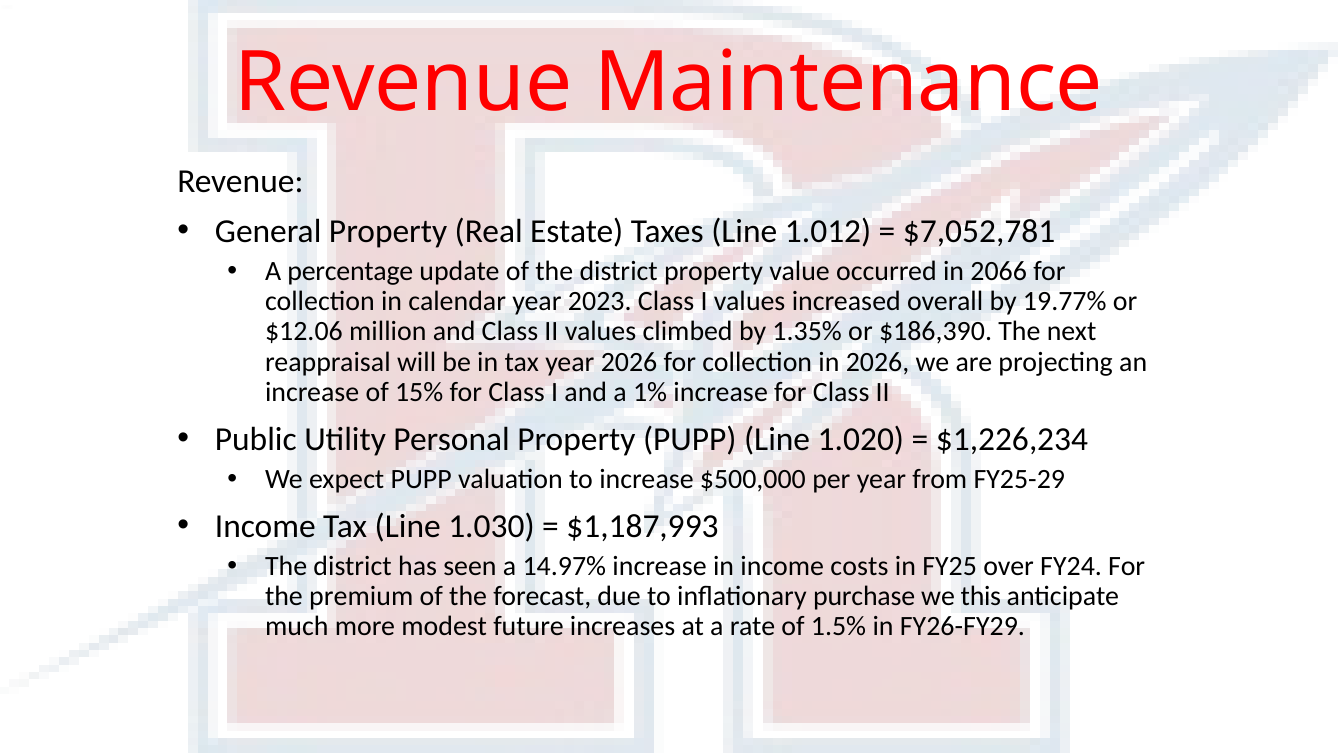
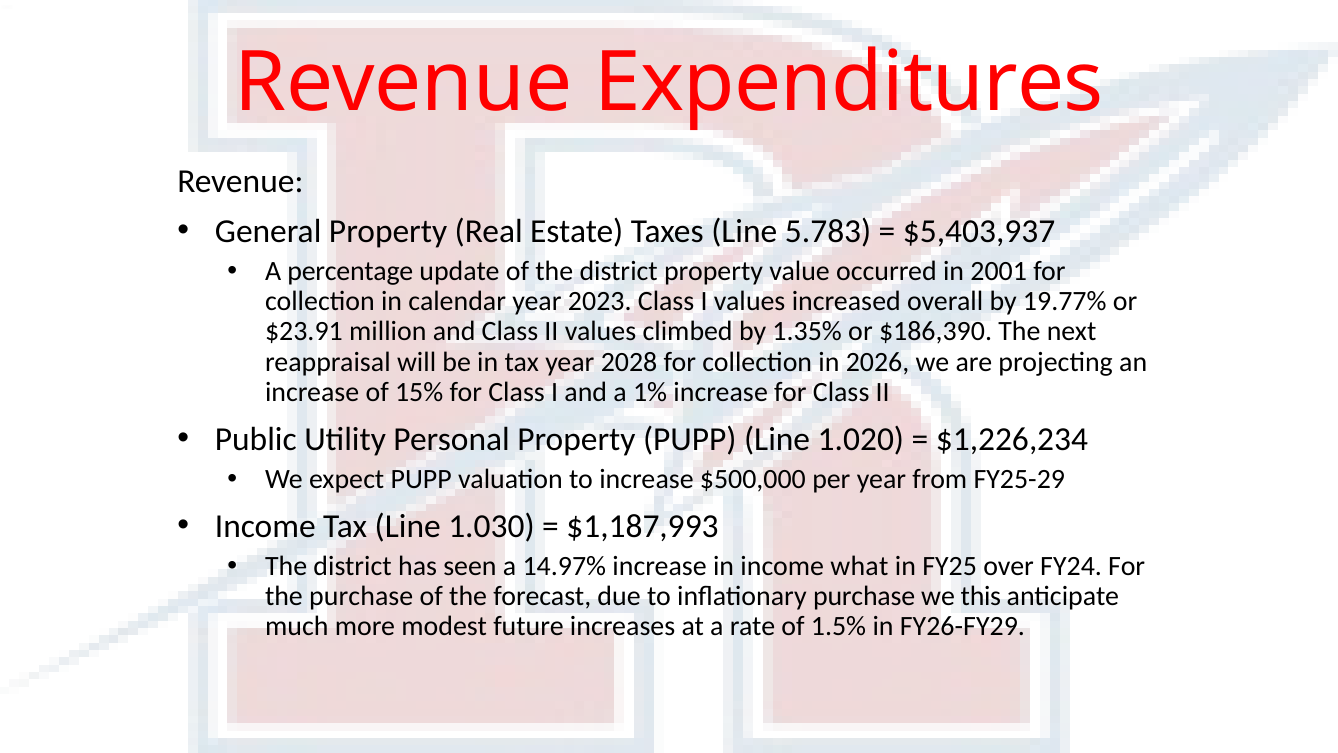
Maintenance: Maintenance -> Expenditures
1.012: 1.012 -> 5.783
$7,052,781: $7,052,781 -> $5,403,937
2066: 2066 -> 2001
$12.06: $12.06 -> $23.91
year 2026: 2026 -> 2028
costs: costs -> what
the premium: premium -> purchase
